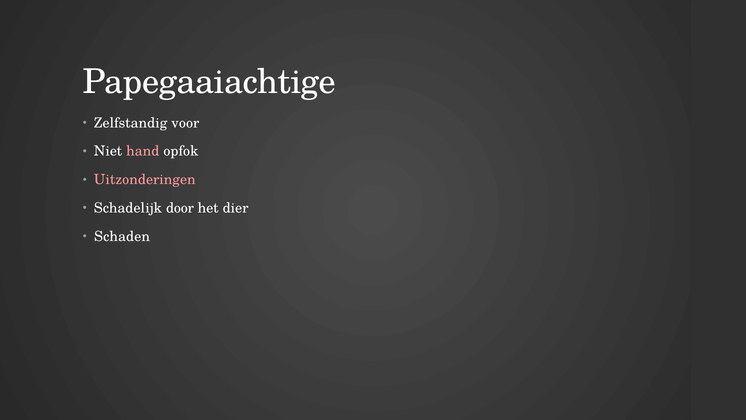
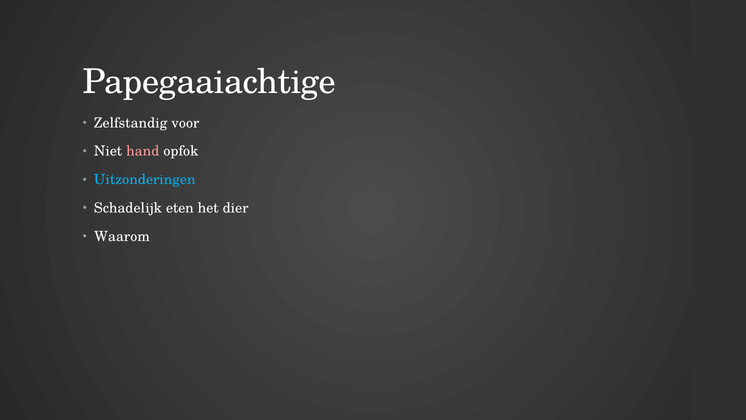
Uitzonderingen colour: pink -> light blue
door: door -> eten
Schaden: Schaden -> Waarom
